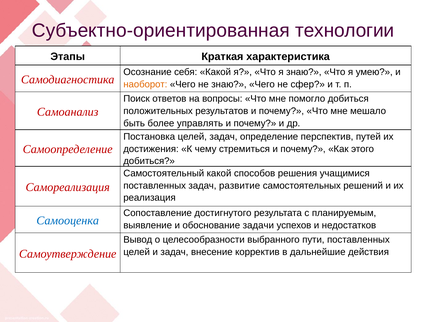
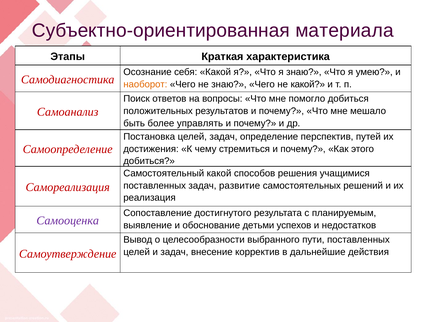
технологии: технологии -> материала
не сфер: сфер -> какой
Самооценка colour: blue -> purple
задачи: задачи -> детьми
